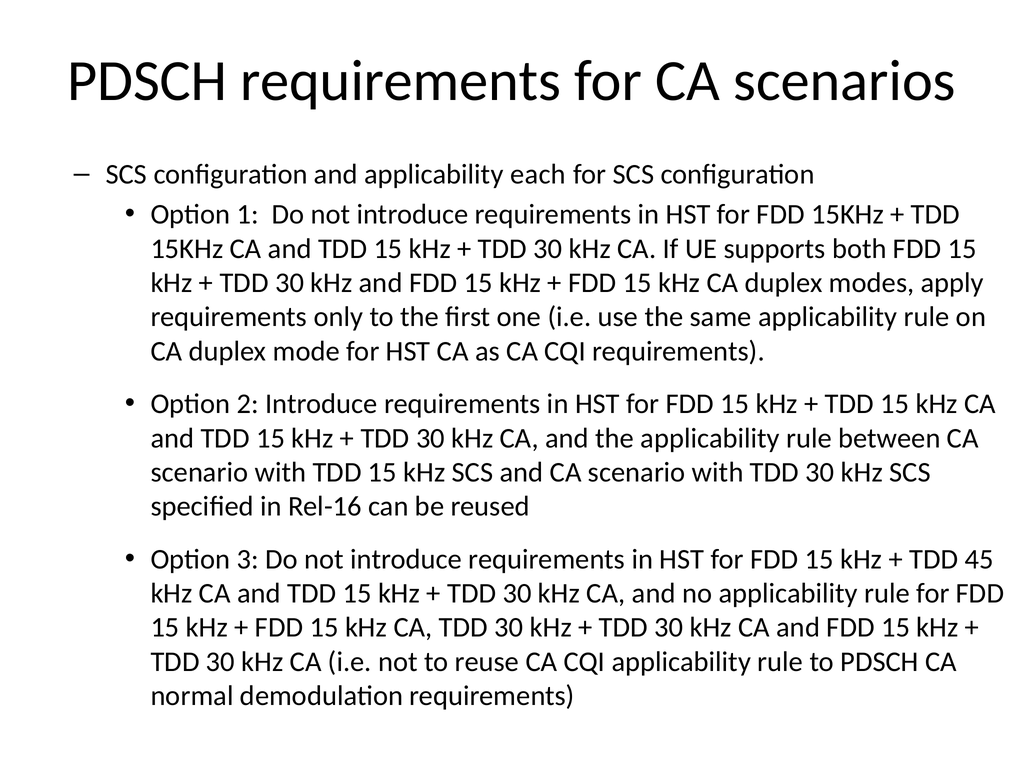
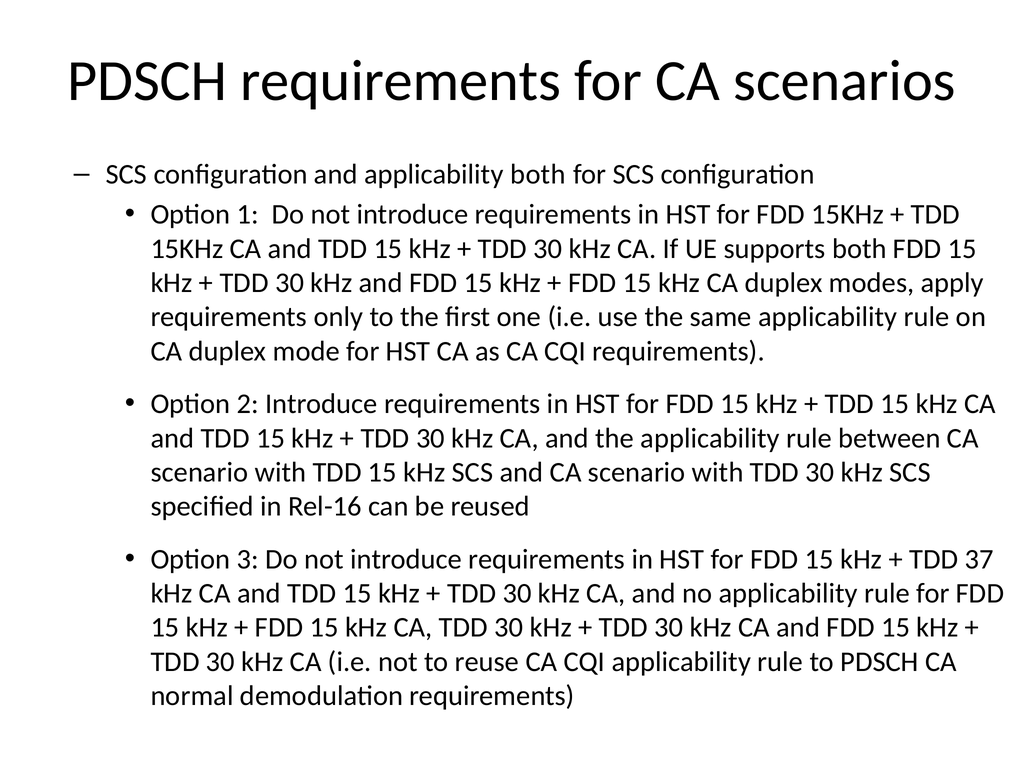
applicability each: each -> both
45: 45 -> 37
